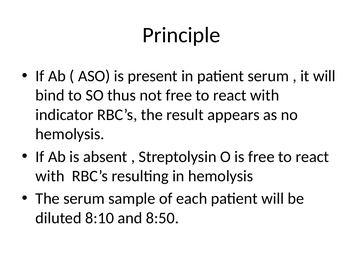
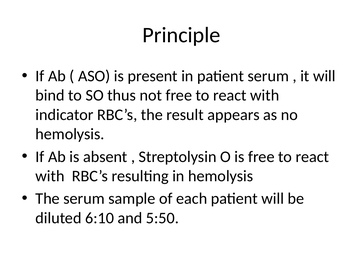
8:10: 8:10 -> 6:10
8:50: 8:50 -> 5:50
